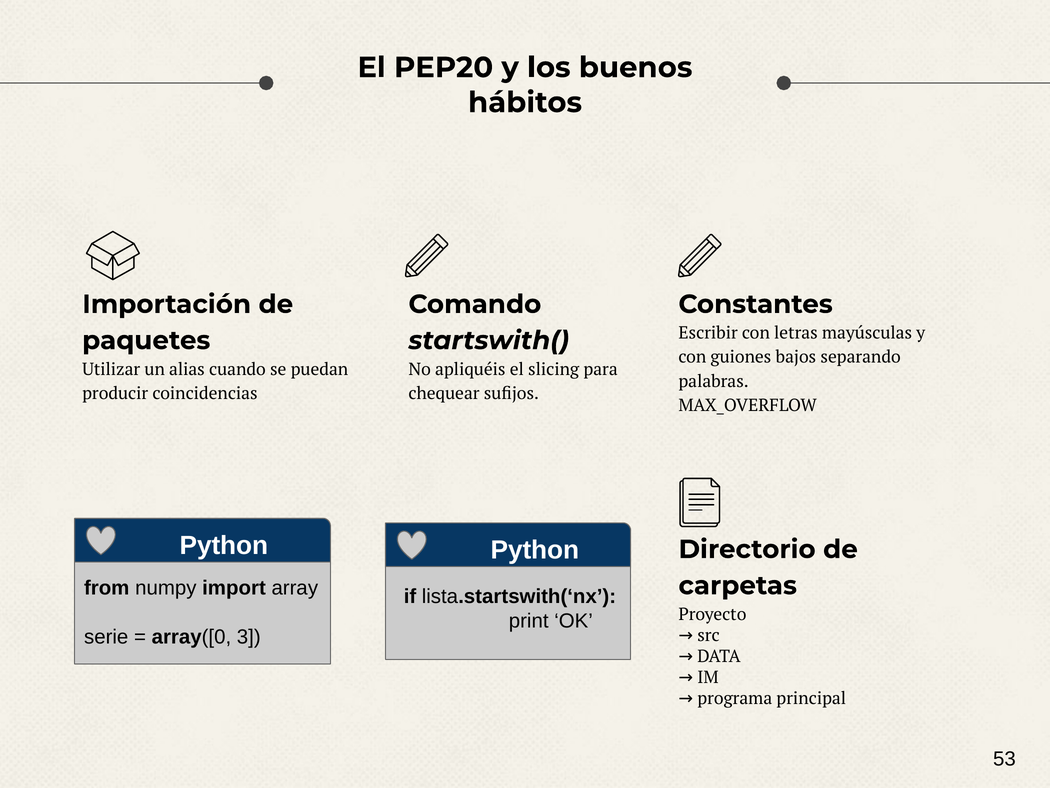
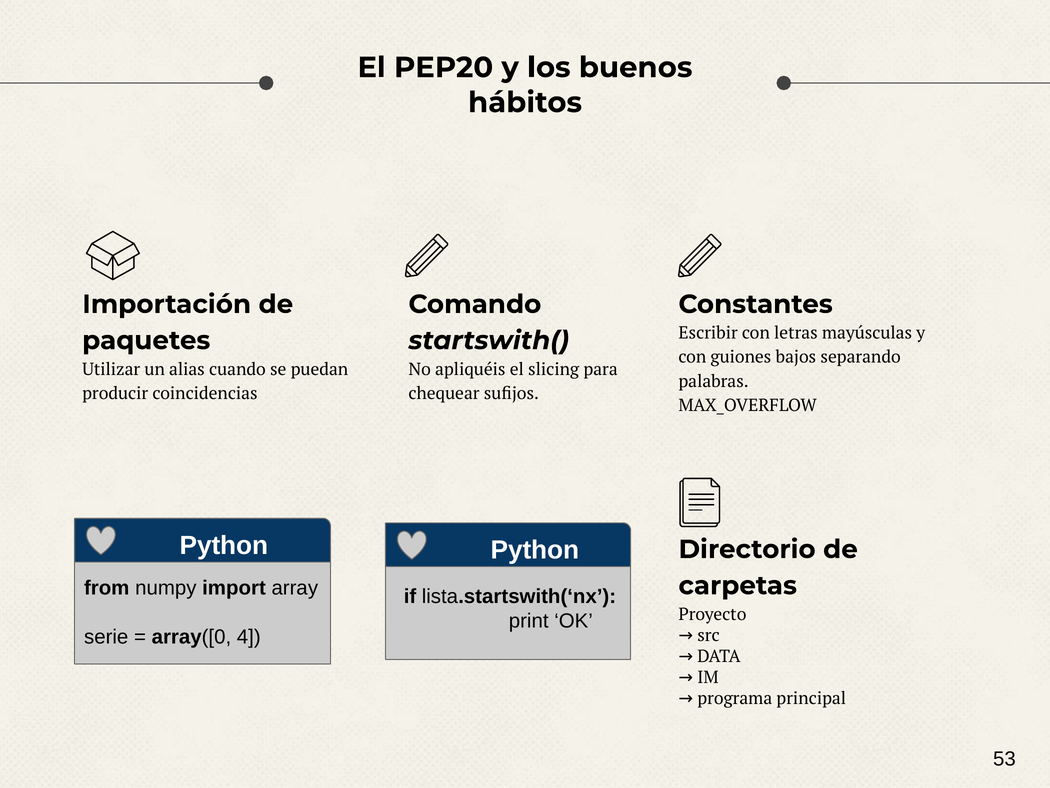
3: 3 -> 4
